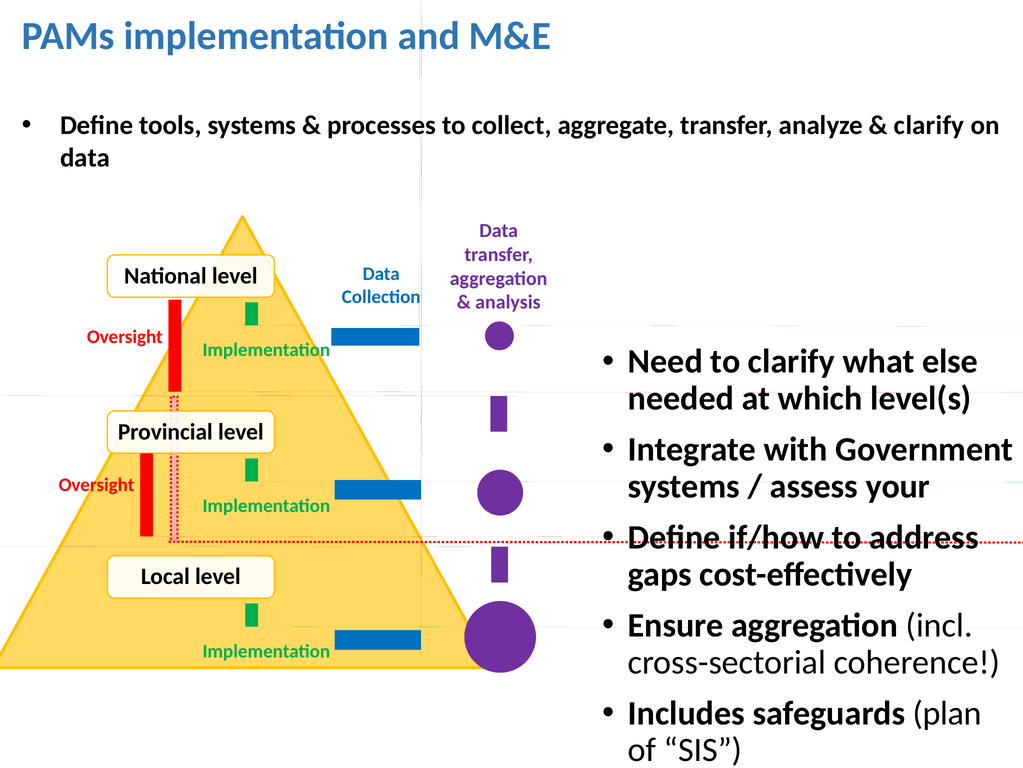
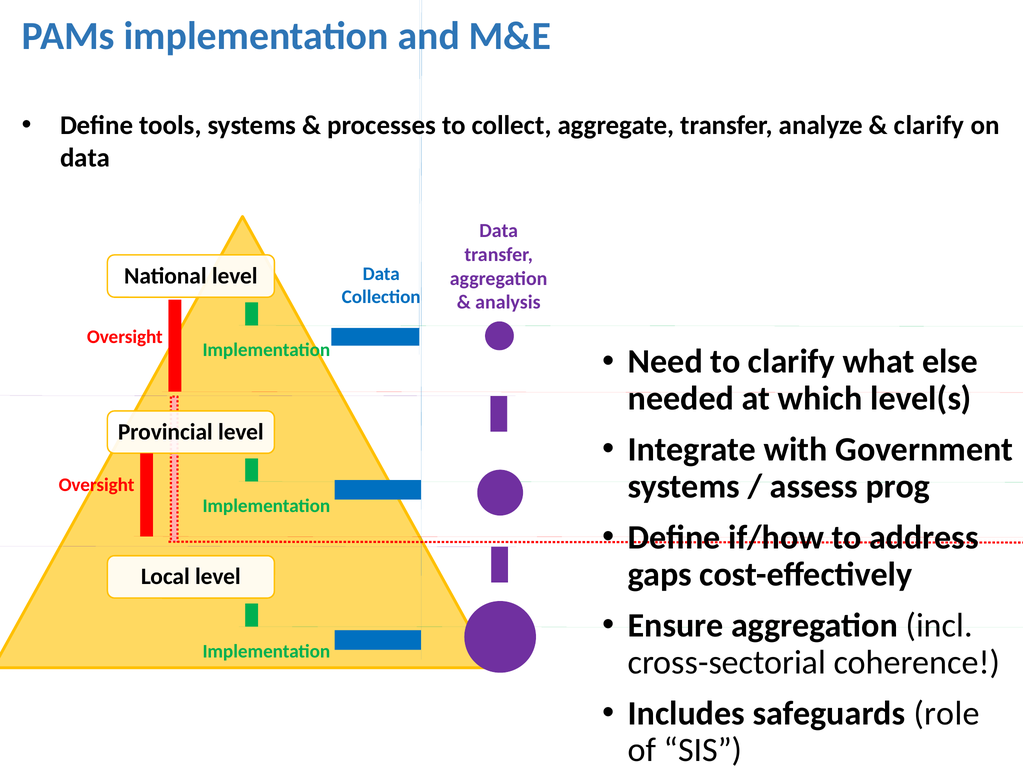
your: your -> prog
plan: plan -> role
